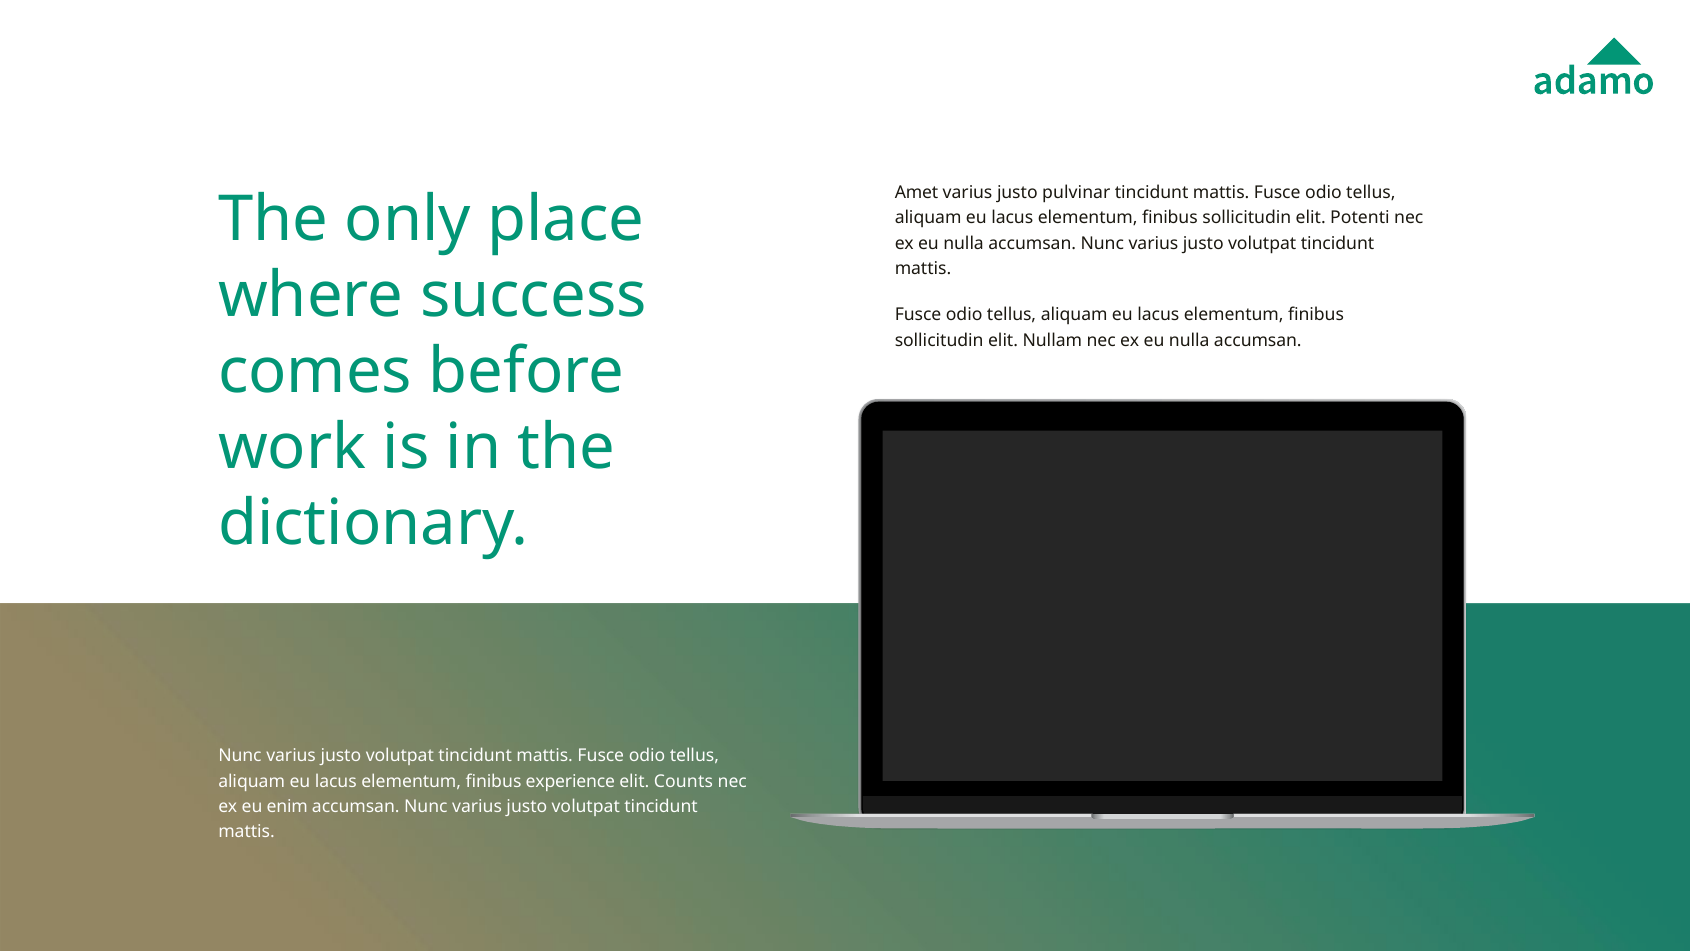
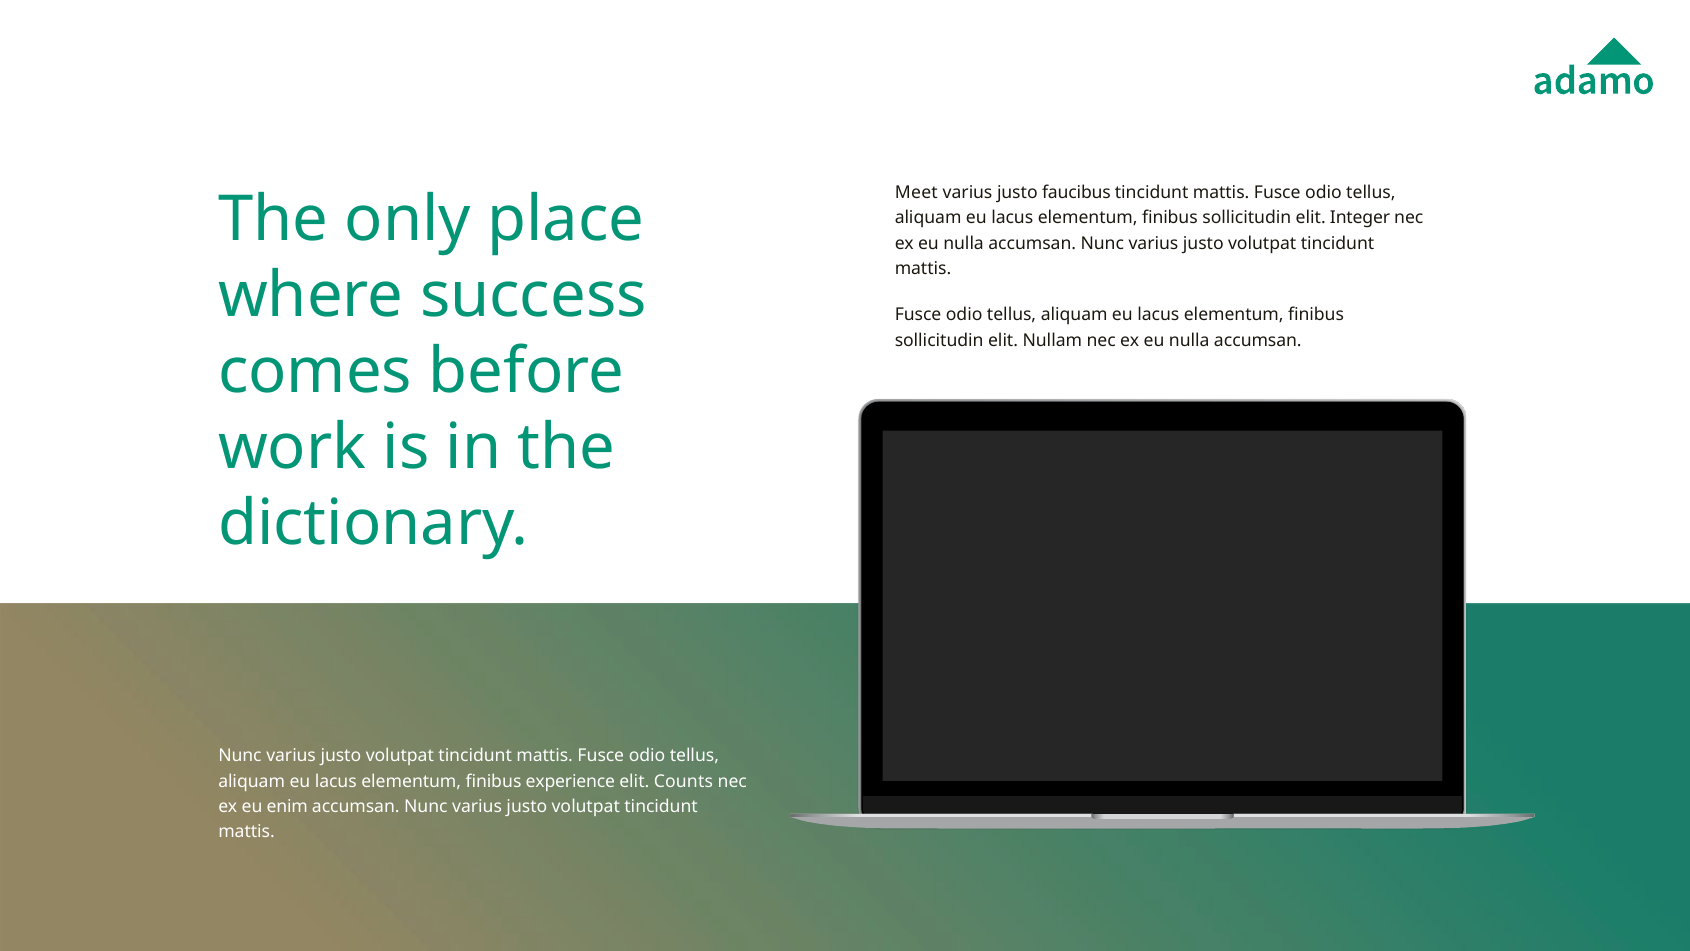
Amet: Amet -> Meet
pulvinar: pulvinar -> faucibus
Potenti: Potenti -> Integer
